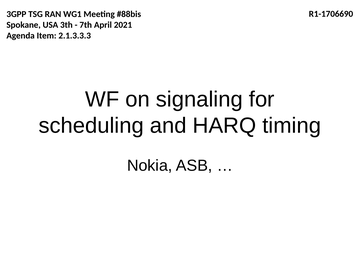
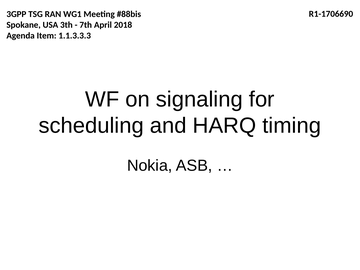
2021: 2021 -> 2018
2.1.3.3.3: 2.1.3.3.3 -> 1.1.3.3.3
